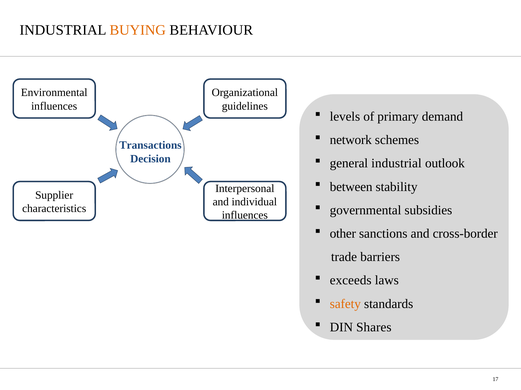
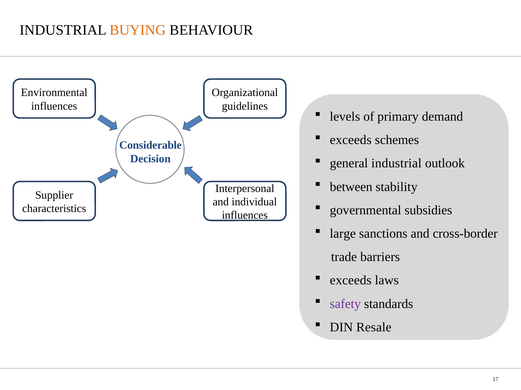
network at (351, 140): network -> exceeds
Transactions: Transactions -> Considerable
other: other -> large
safety colour: orange -> purple
Shares: Shares -> Resale
